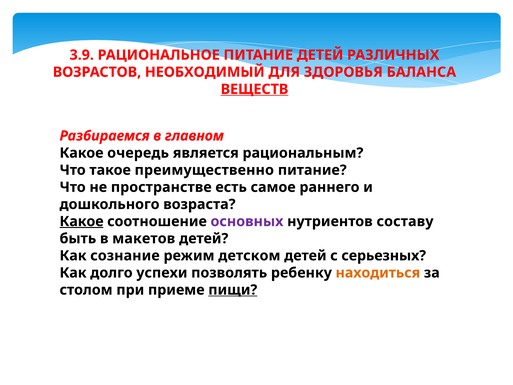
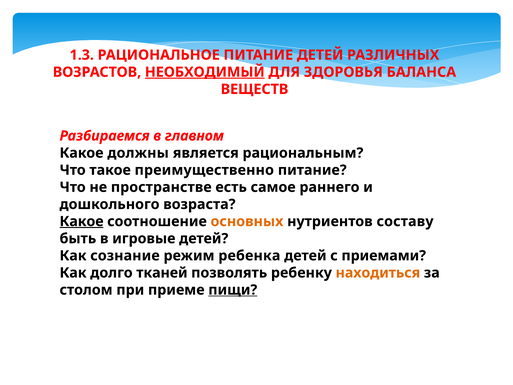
3.9: 3.9 -> 1.3
НЕОБХОДИМЫЙ underline: none -> present
ВЕЩЕСТВ underline: present -> none
очередь: очередь -> должны
основных colour: purple -> orange
макетов: макетов -> игровые
детском: детском -> ребенка
серьезных: серьезных -> приемами
успехи: успехи -> тканей
